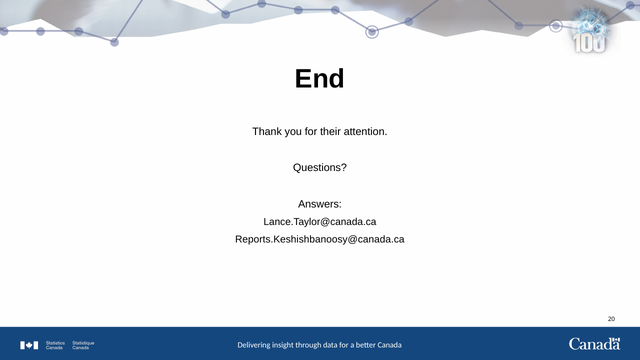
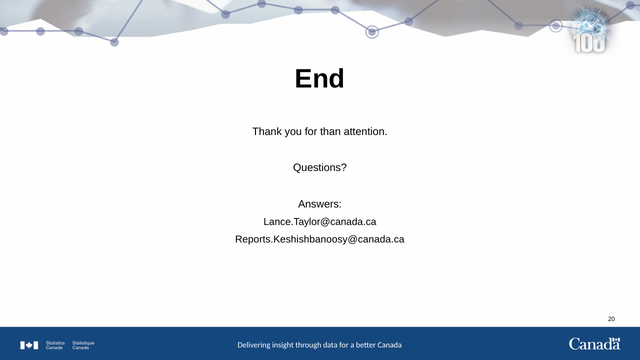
their: their -> than
